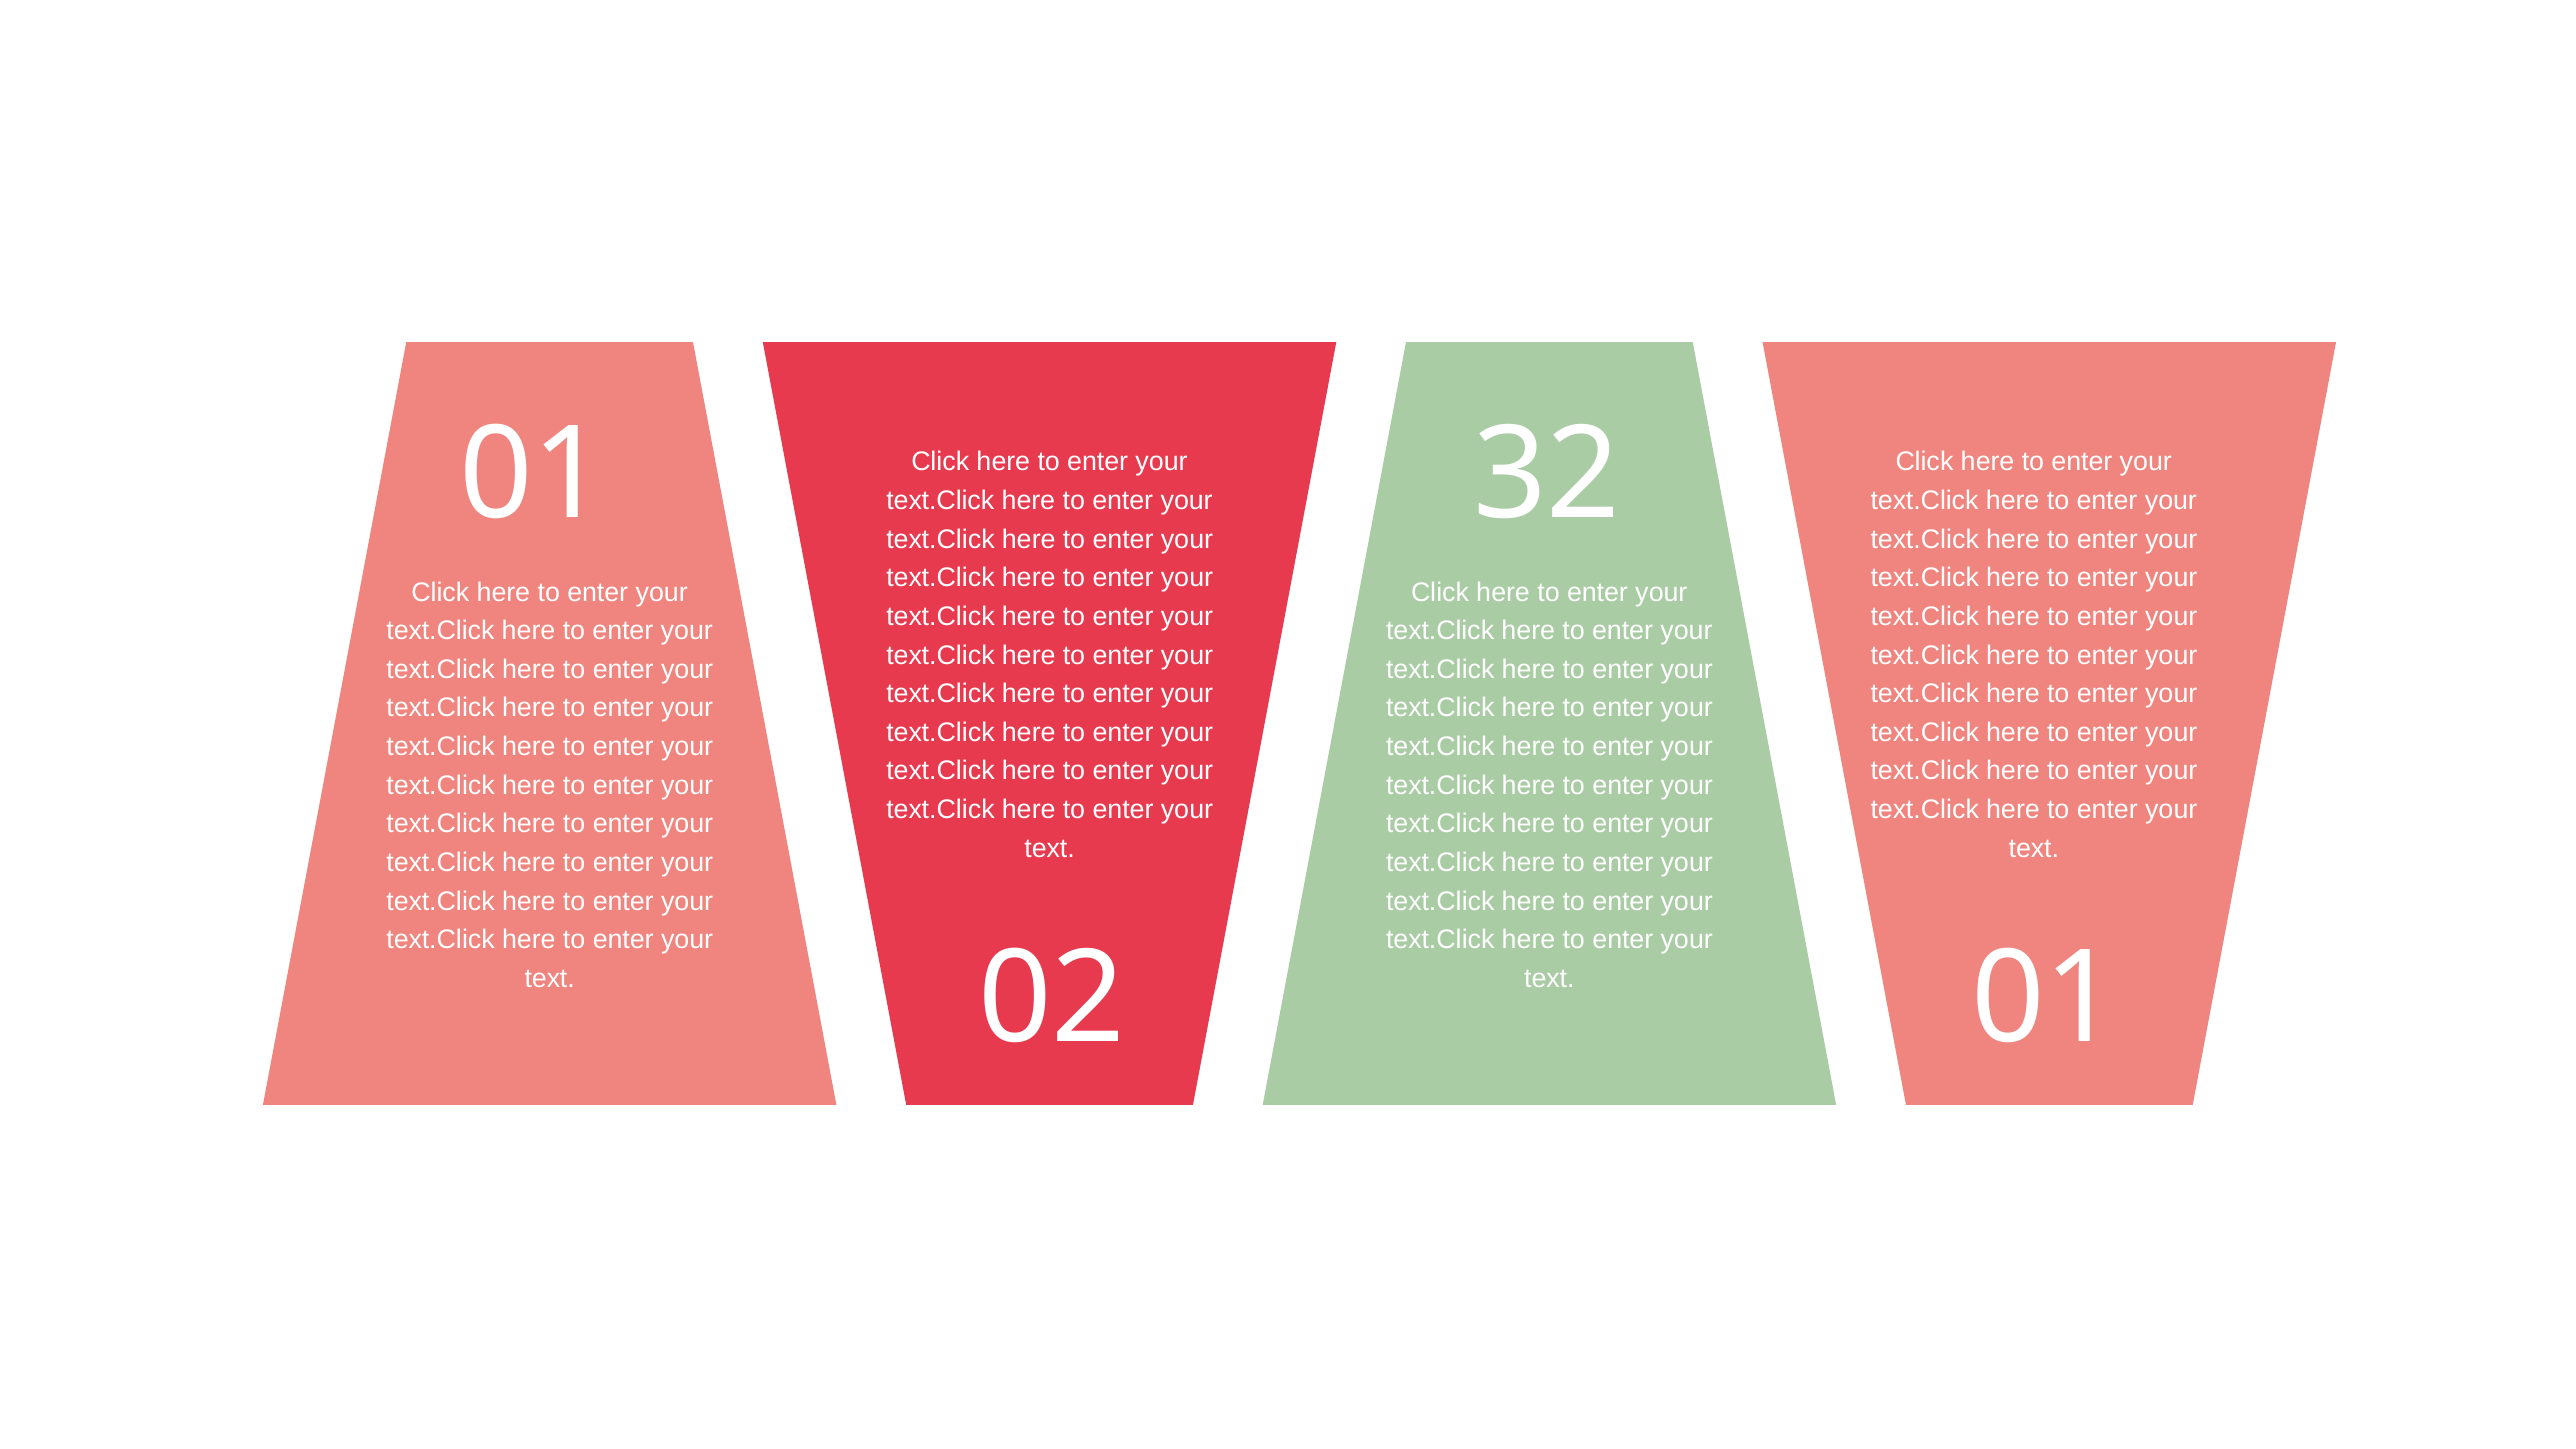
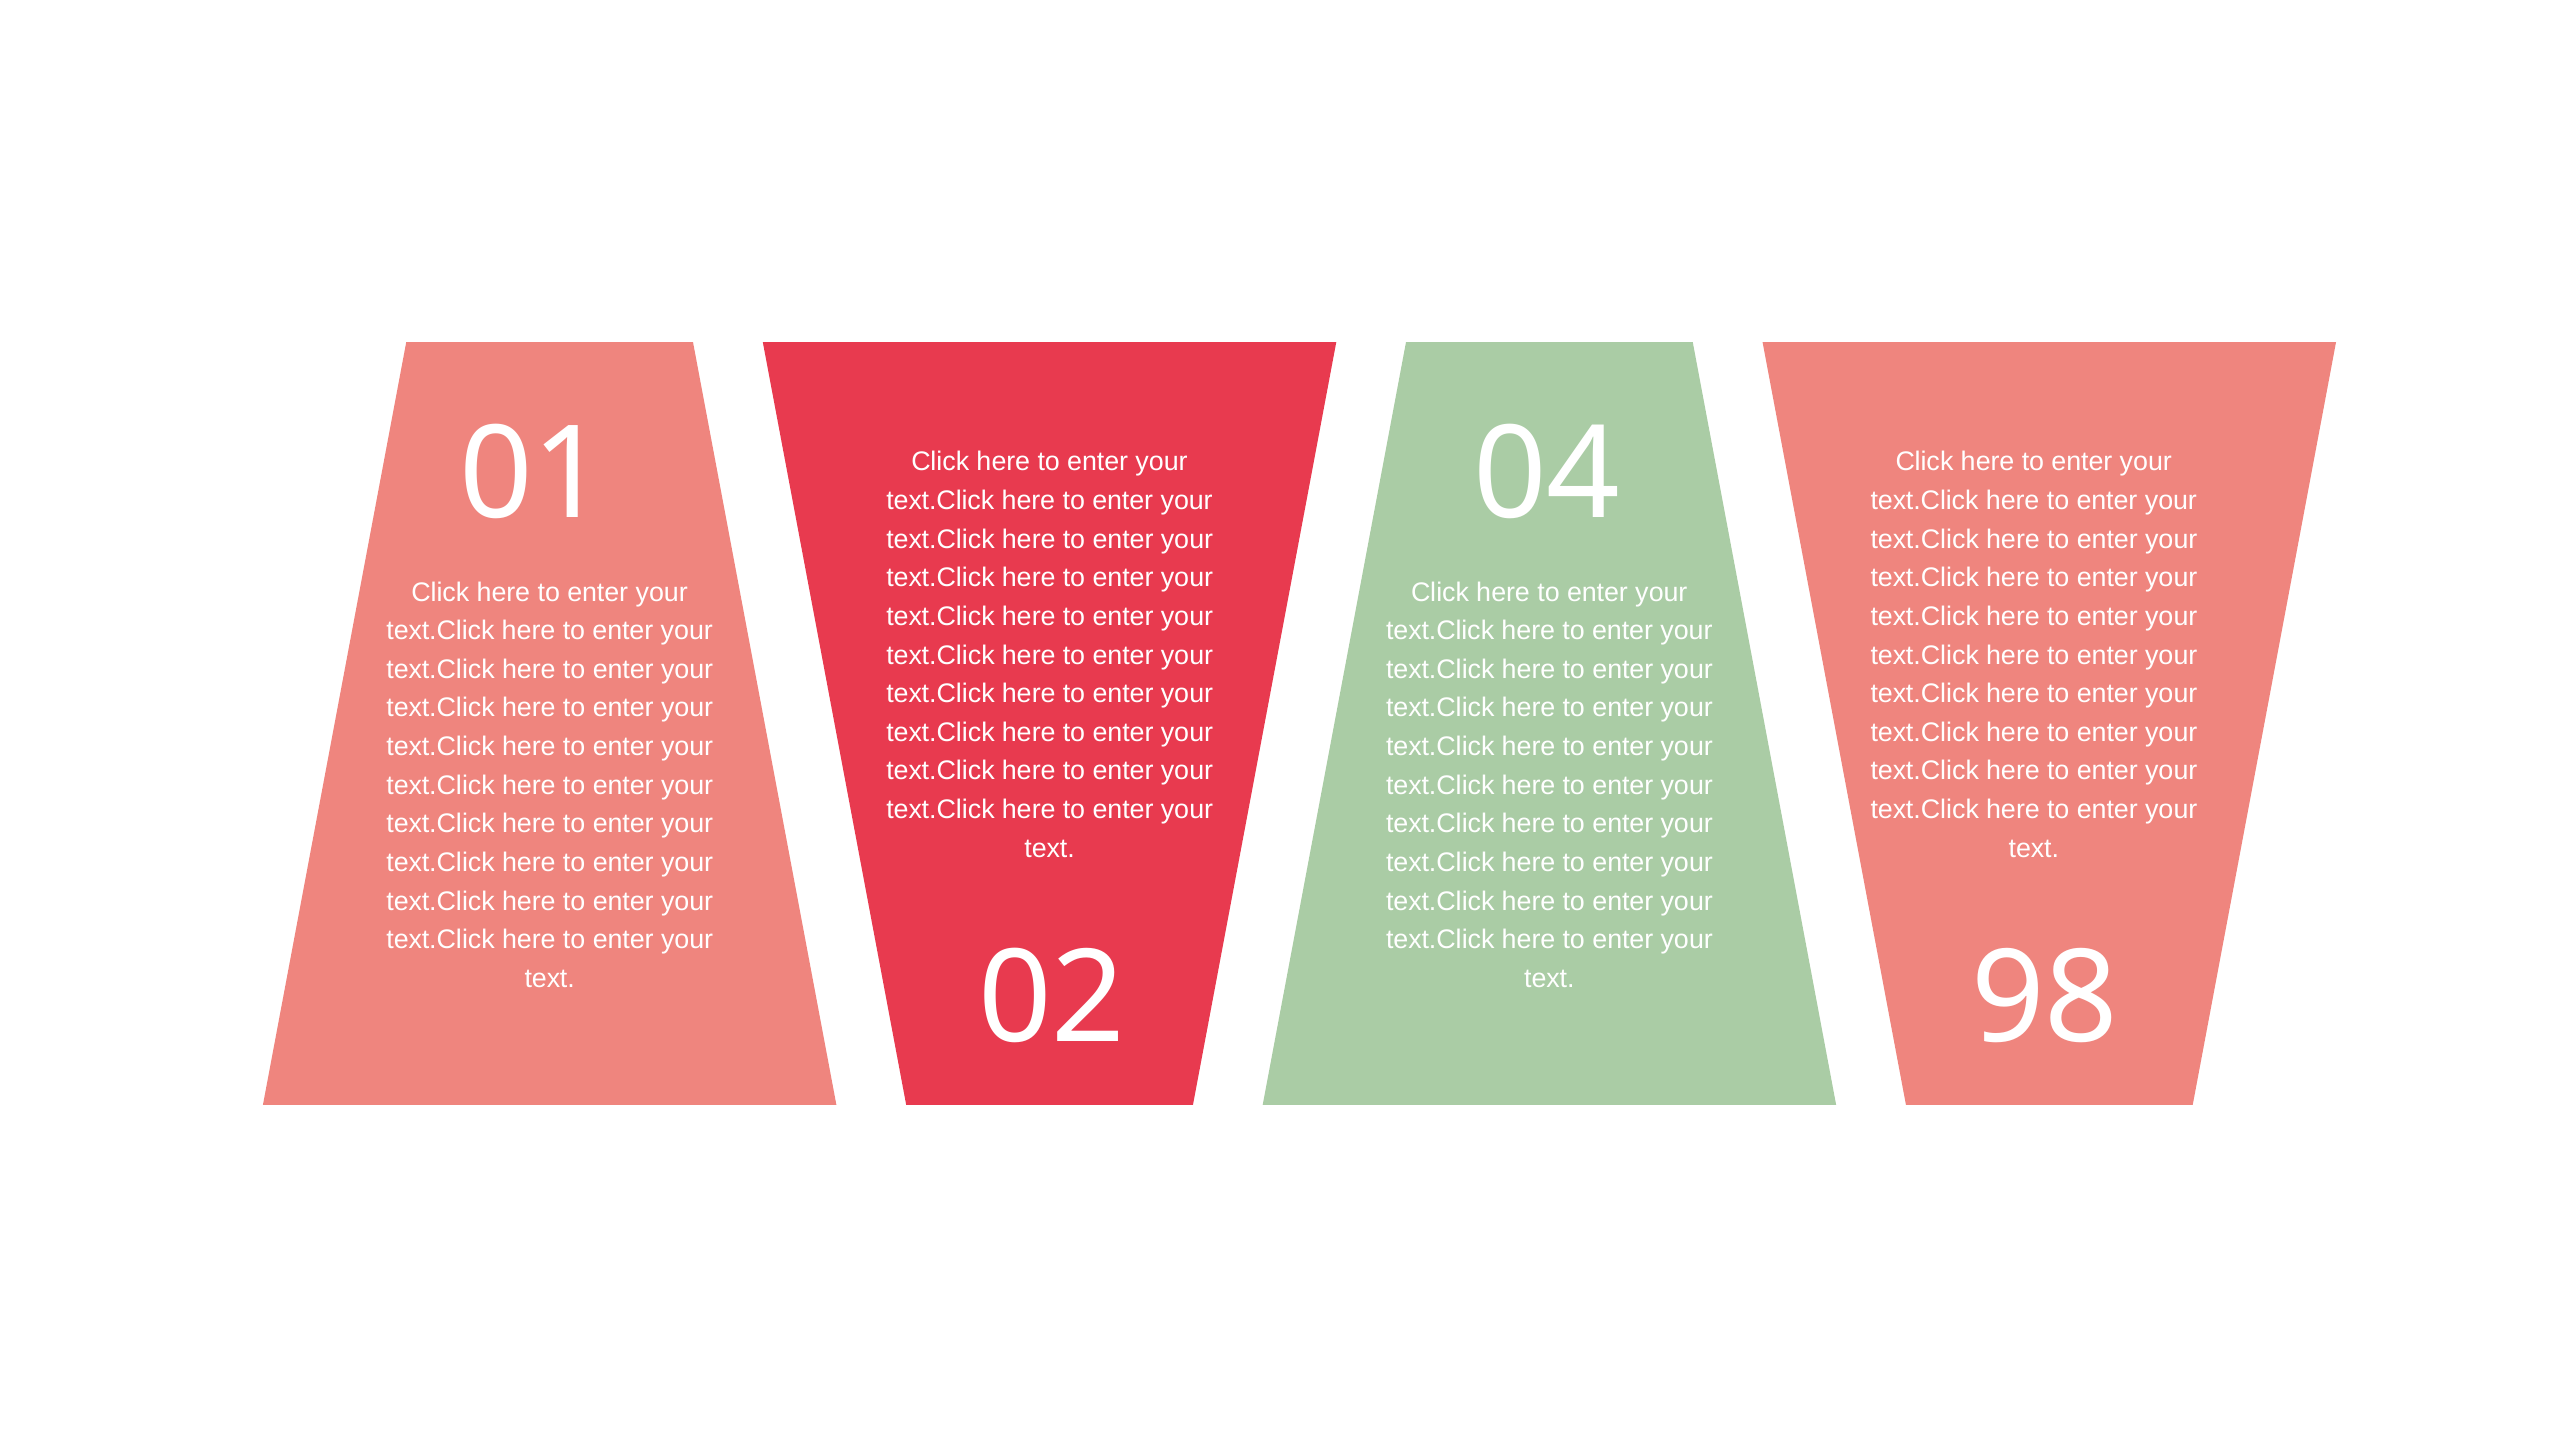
32: 32 -> 04
02 01: 01 -> 98
